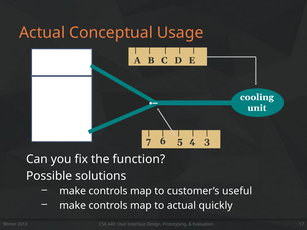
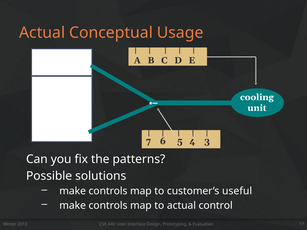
function: function -> patterns
quickly: quickly -> control
